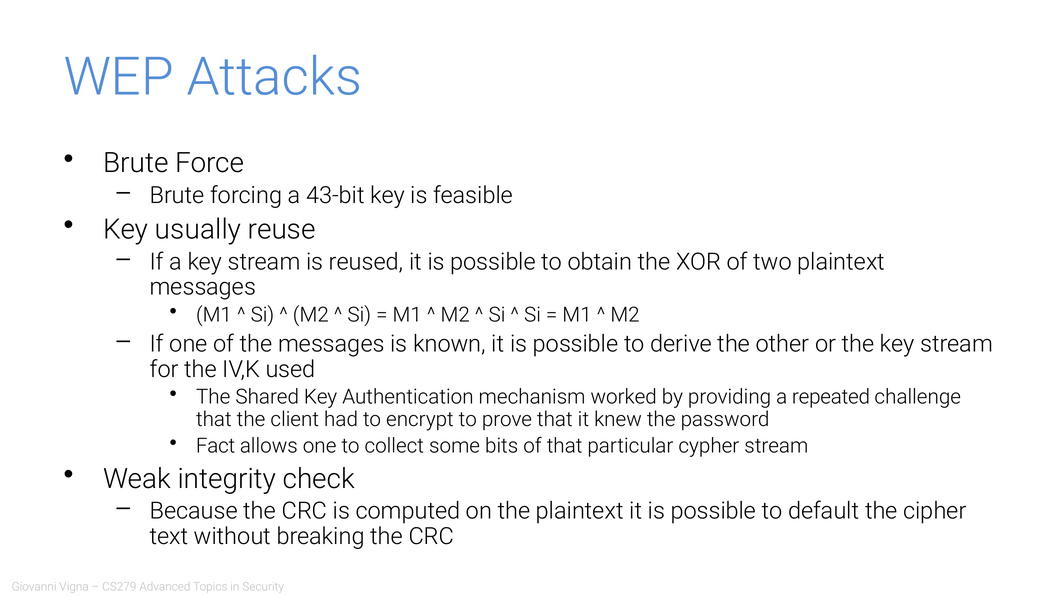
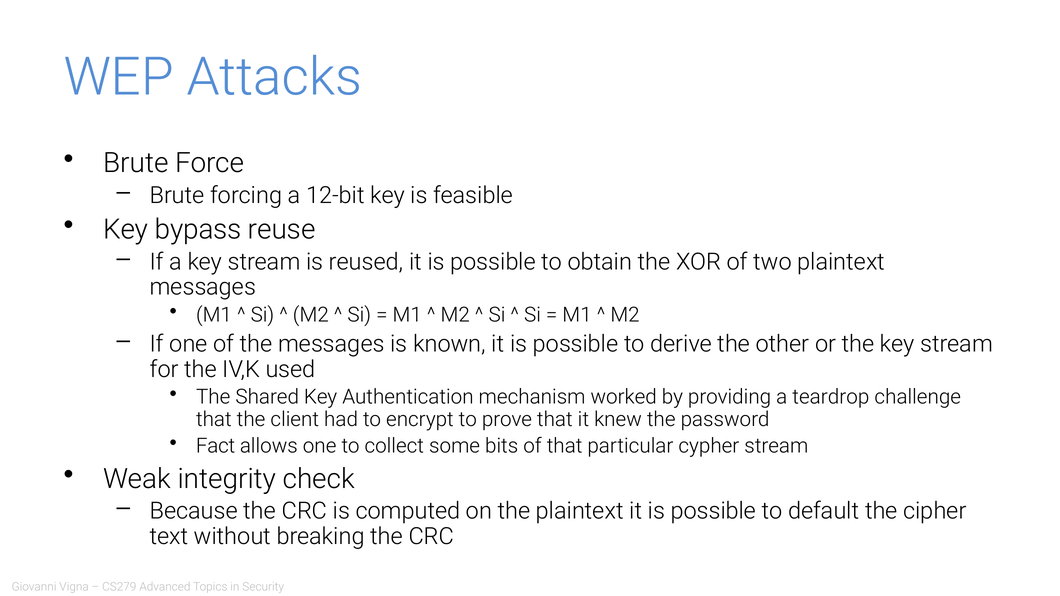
43-bit: 43-bit -> 12-bit
usually: usually -> bypass
repeated: repeated -> teardrop
